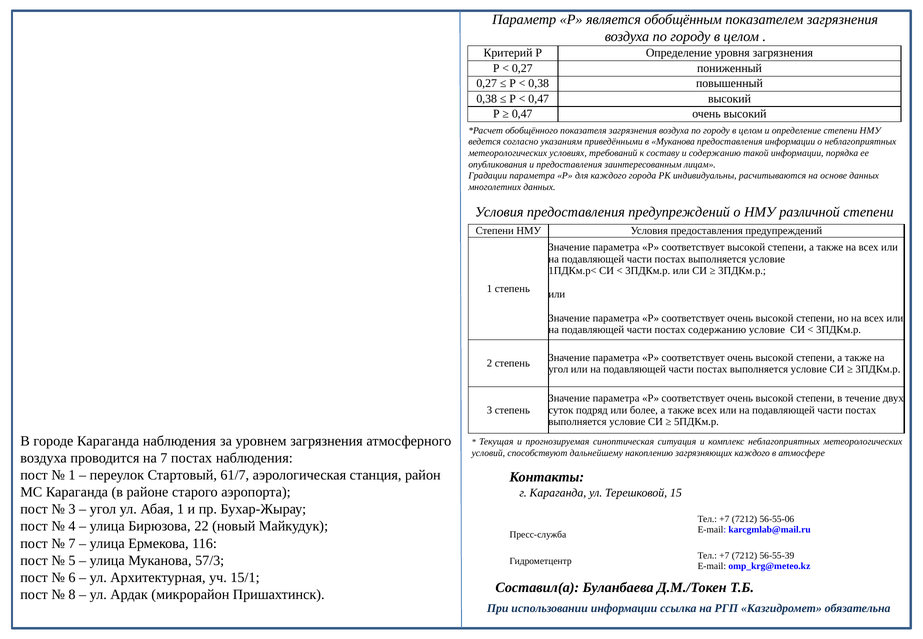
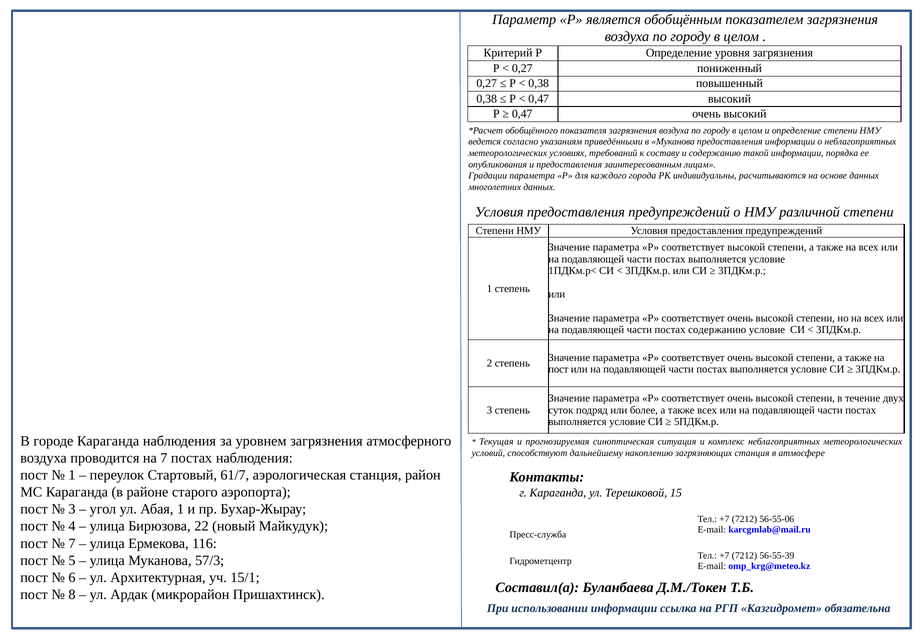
угол at (558, 369): угол -> пост
загрязняющих каждого: каждого -> станция
